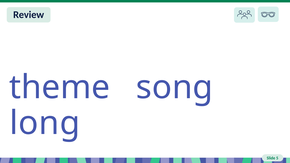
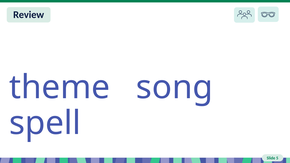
long: long -> spell
